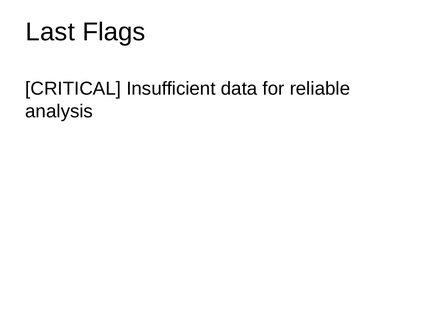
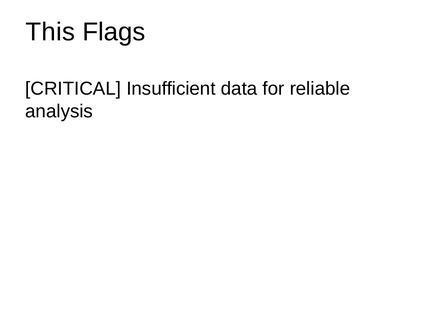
Last: Last -> This
